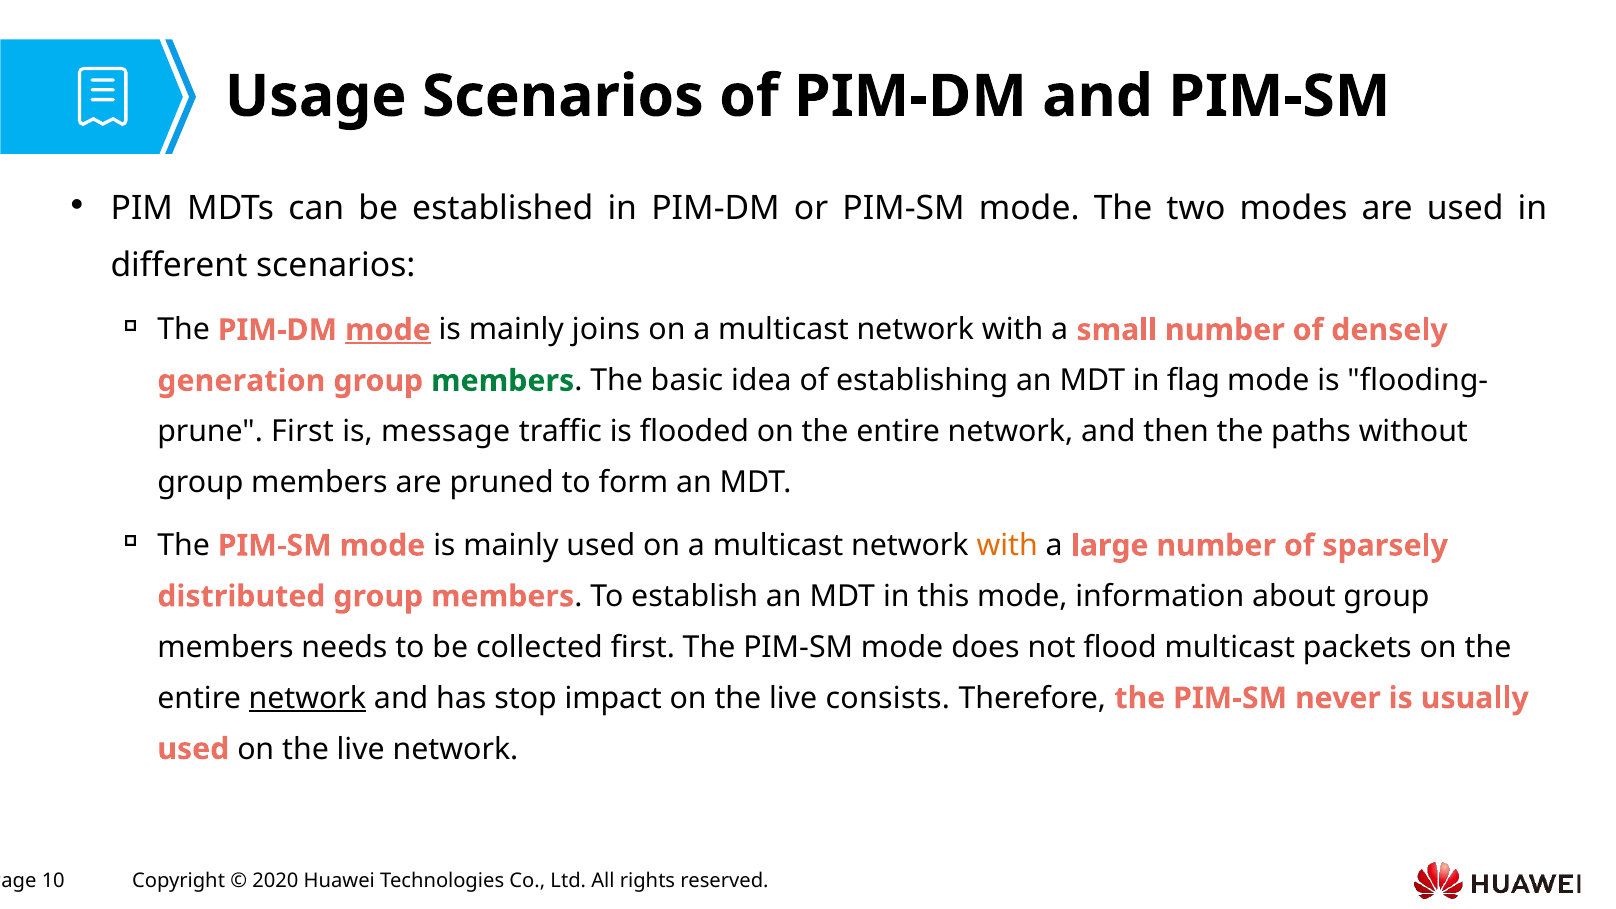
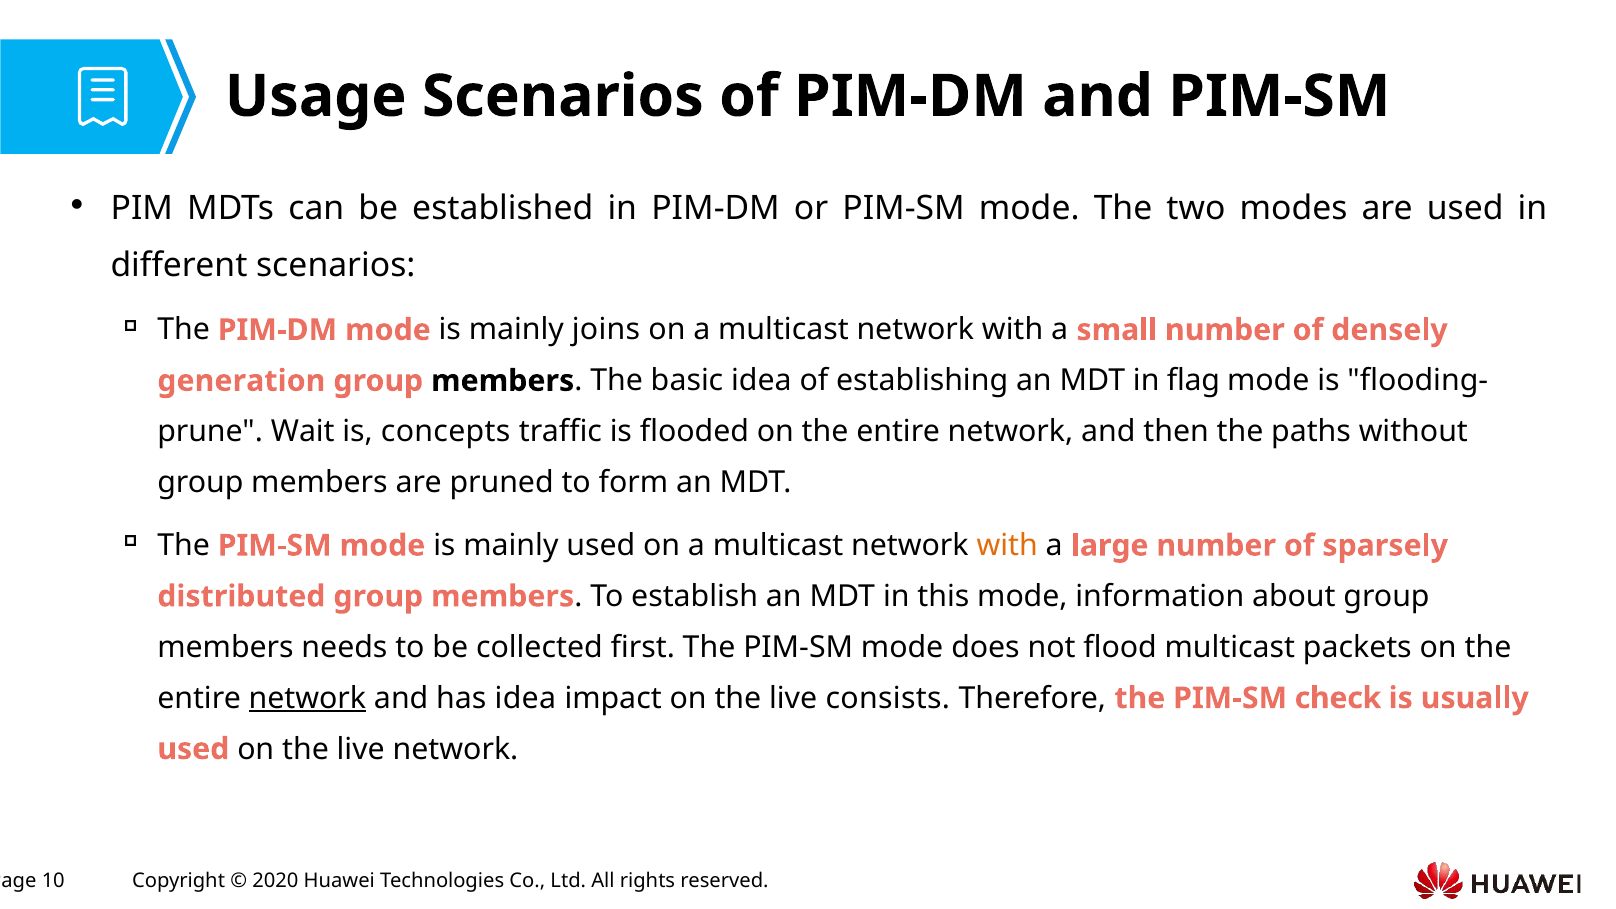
mode at (388, 330) underline: present -> none
members at (503, 381) colour: green -> black
First at (303, 432): First -> Wait
message: message -> concepts
has stop: stop -> idea
never: never -> check
